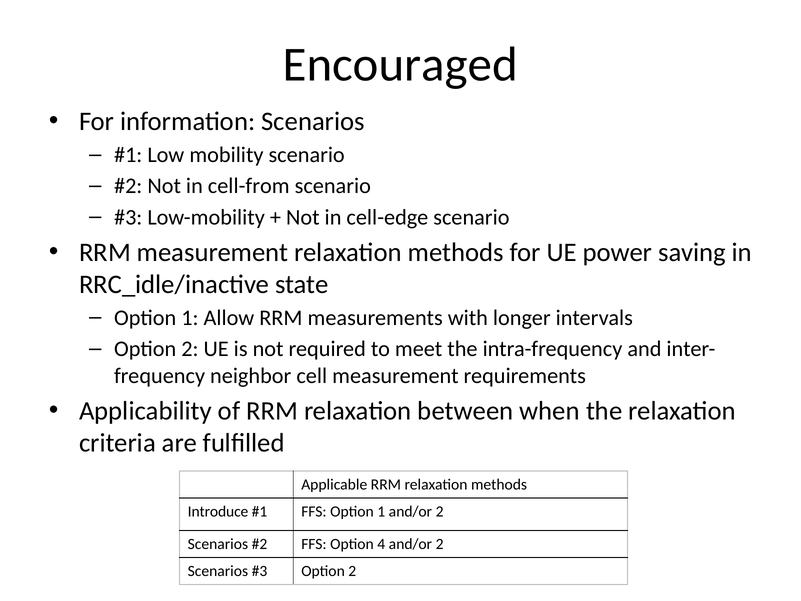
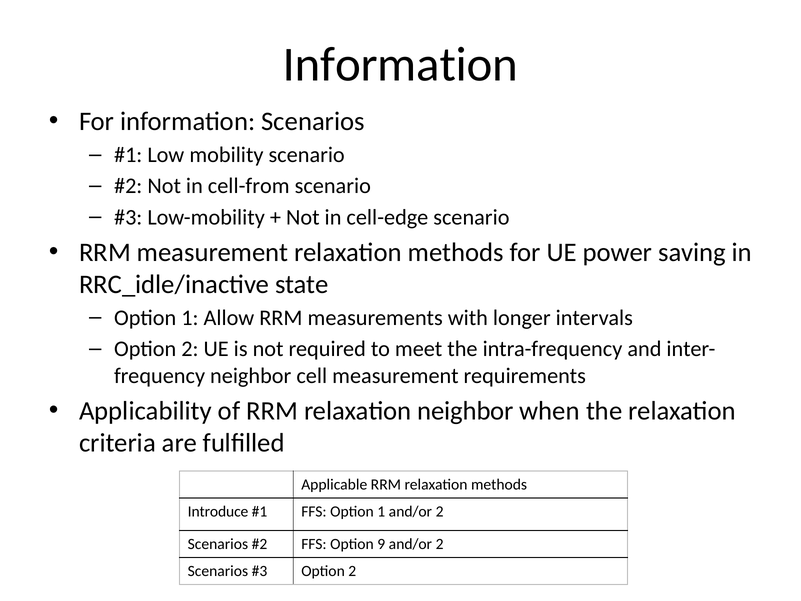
Encouraged at (400, 64): Encouraged -> Information
relaxation between: between -> neighbor
4: 4 -> 9
